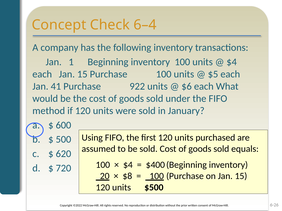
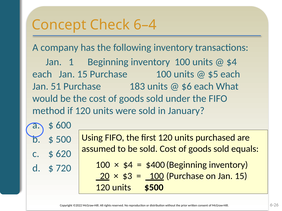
41: 41 -> 51
922: 922 -> 183
$8: $8 -> $3
